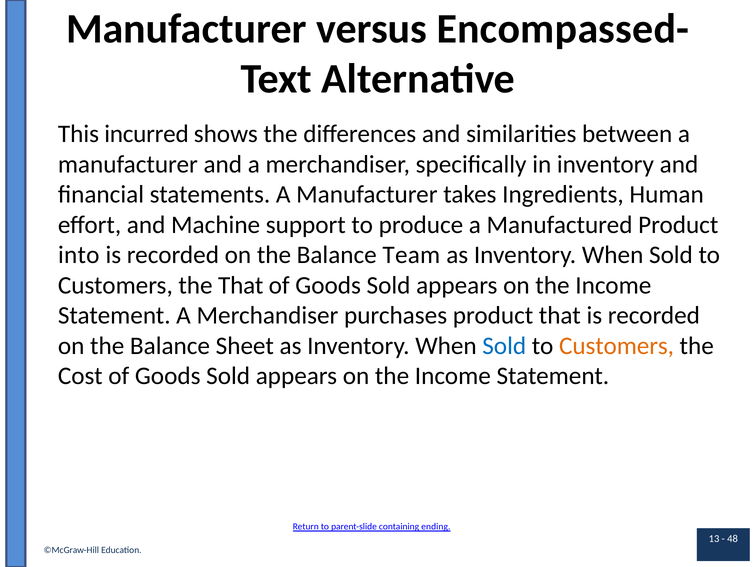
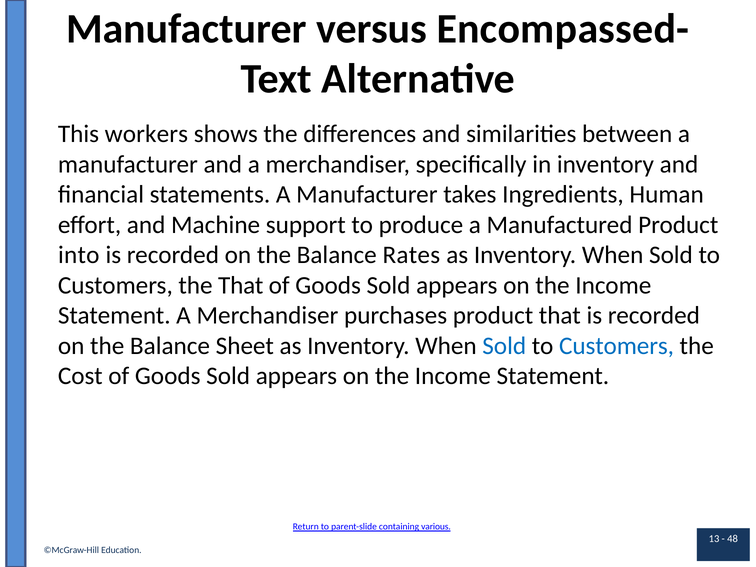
incurred: incurred -> workers
Team: Team -> Rates
Customers at (617, 346) colour: orange -> blue
ending: ending -> various
